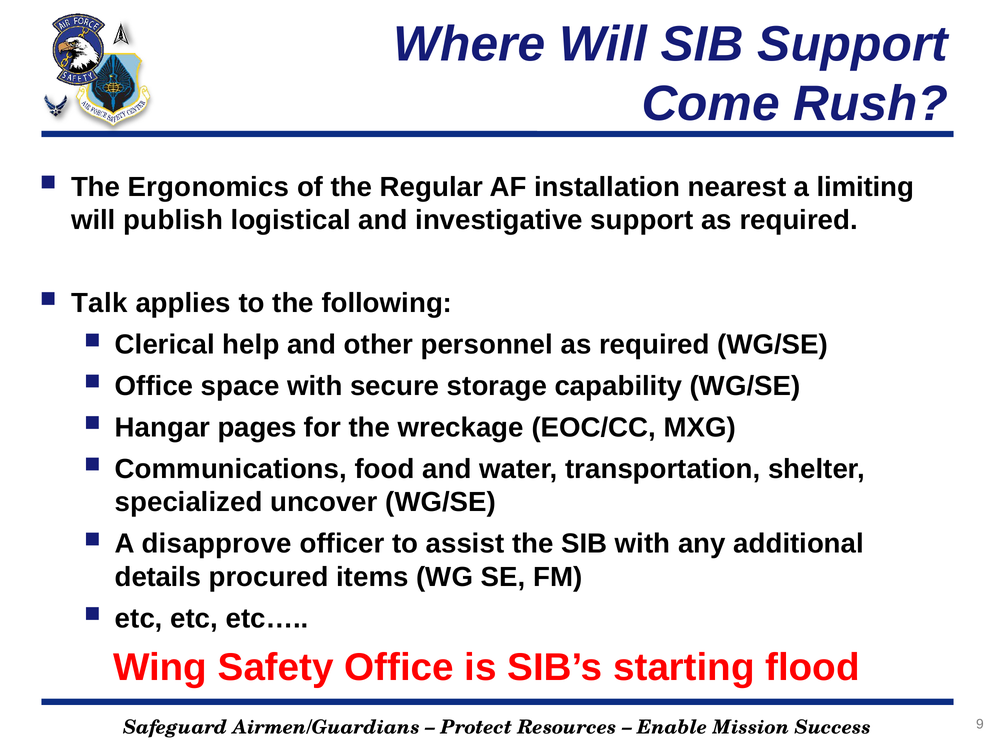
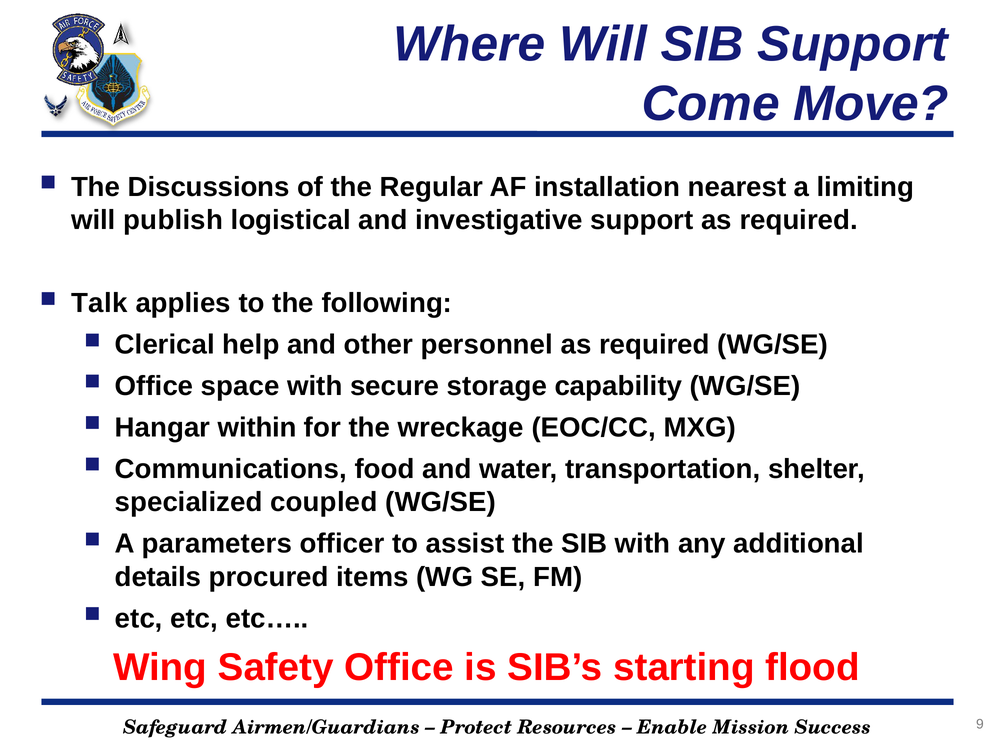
Rush: Rush -> Move
Ergonomics: Ergonomics -> Discussions
pages: pages -> within
uncover: uncover -> coupled
disapprove: disapprove -> parameters
